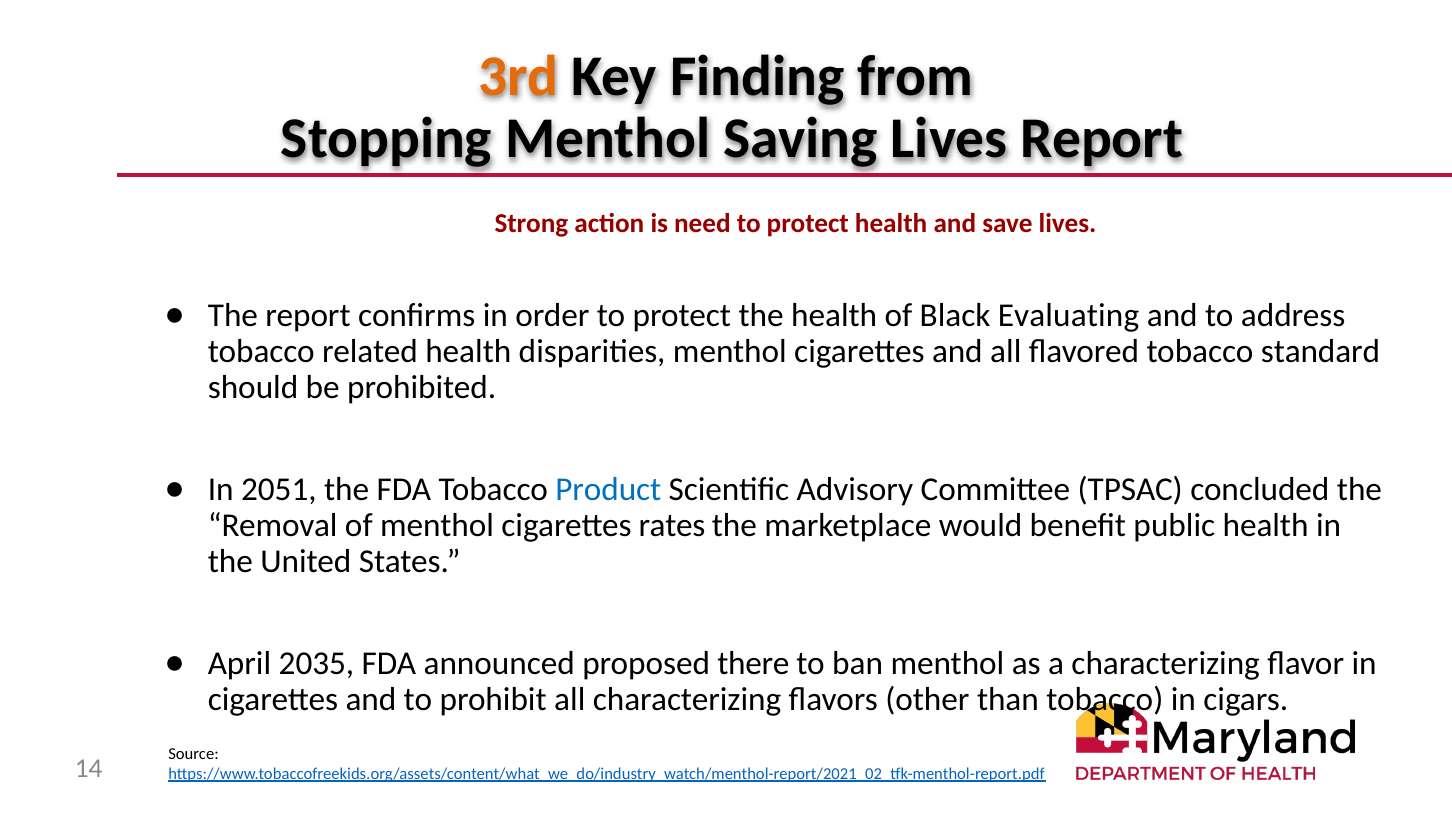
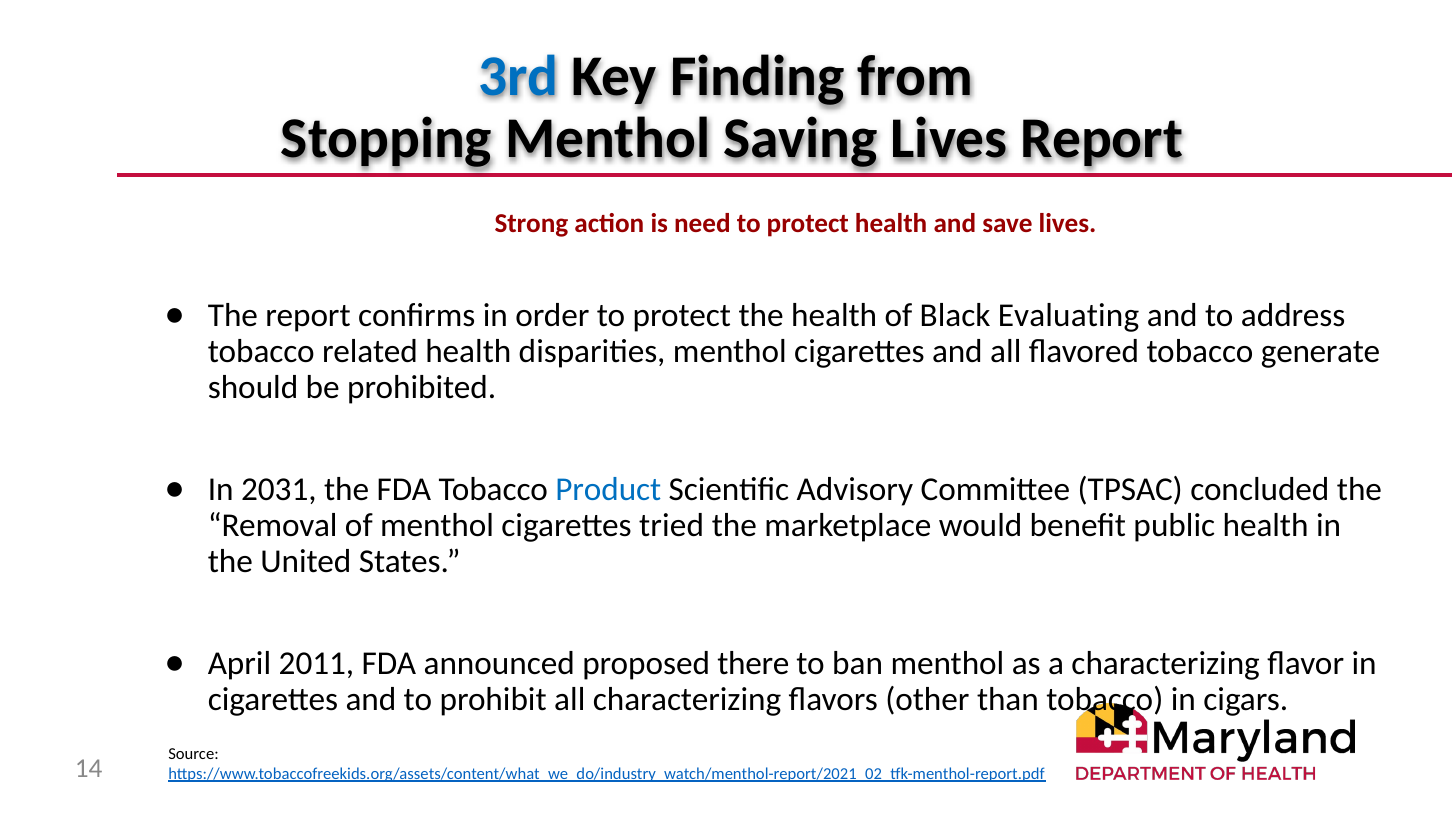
3rd colour: orange -> blue
standard: standard -> generate
2051: 2051 -> 2031
rates: rates -> tried
2035: 2035 -> 2011
